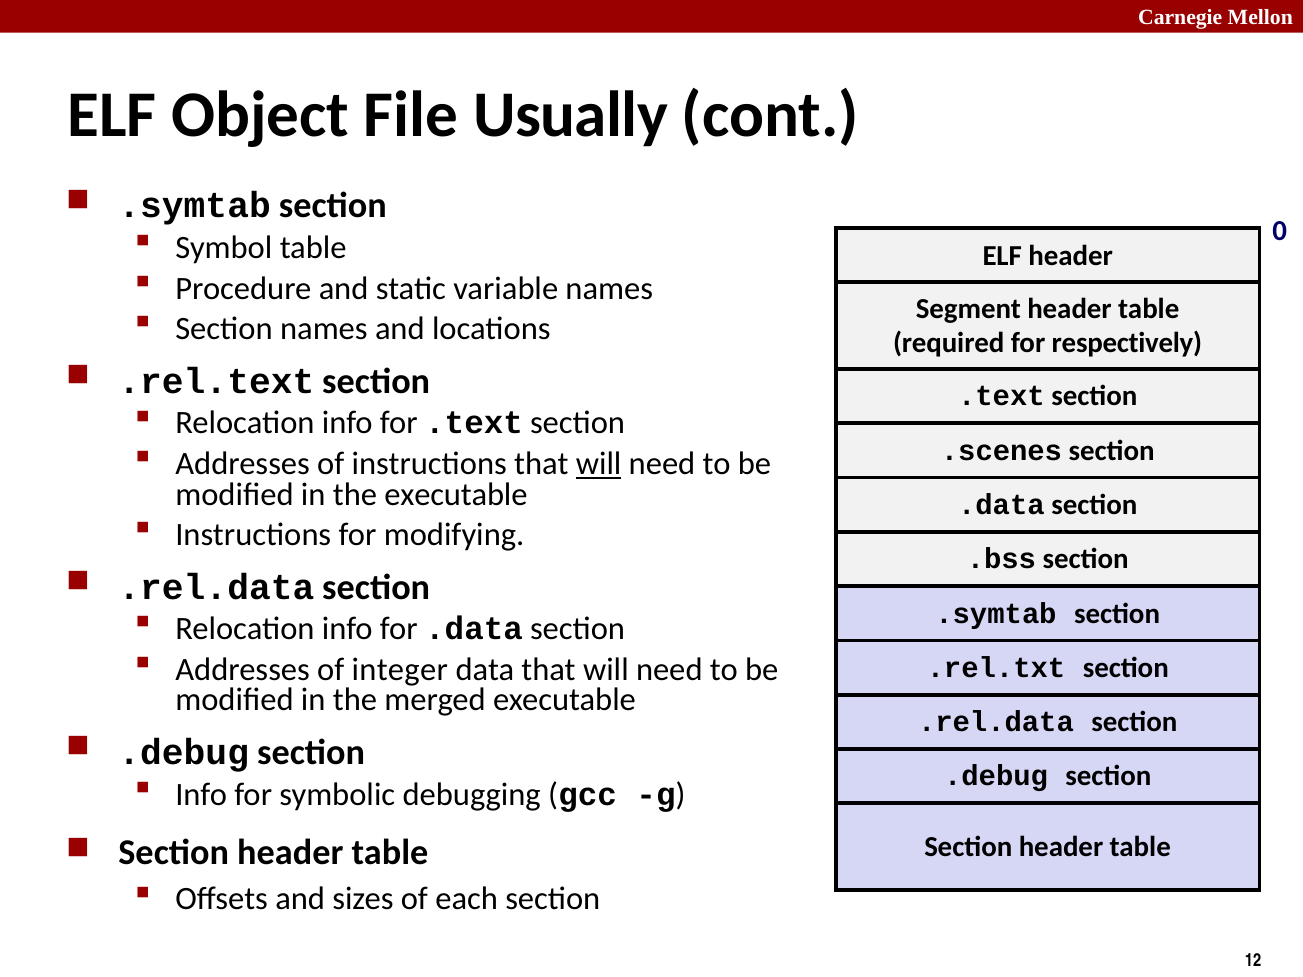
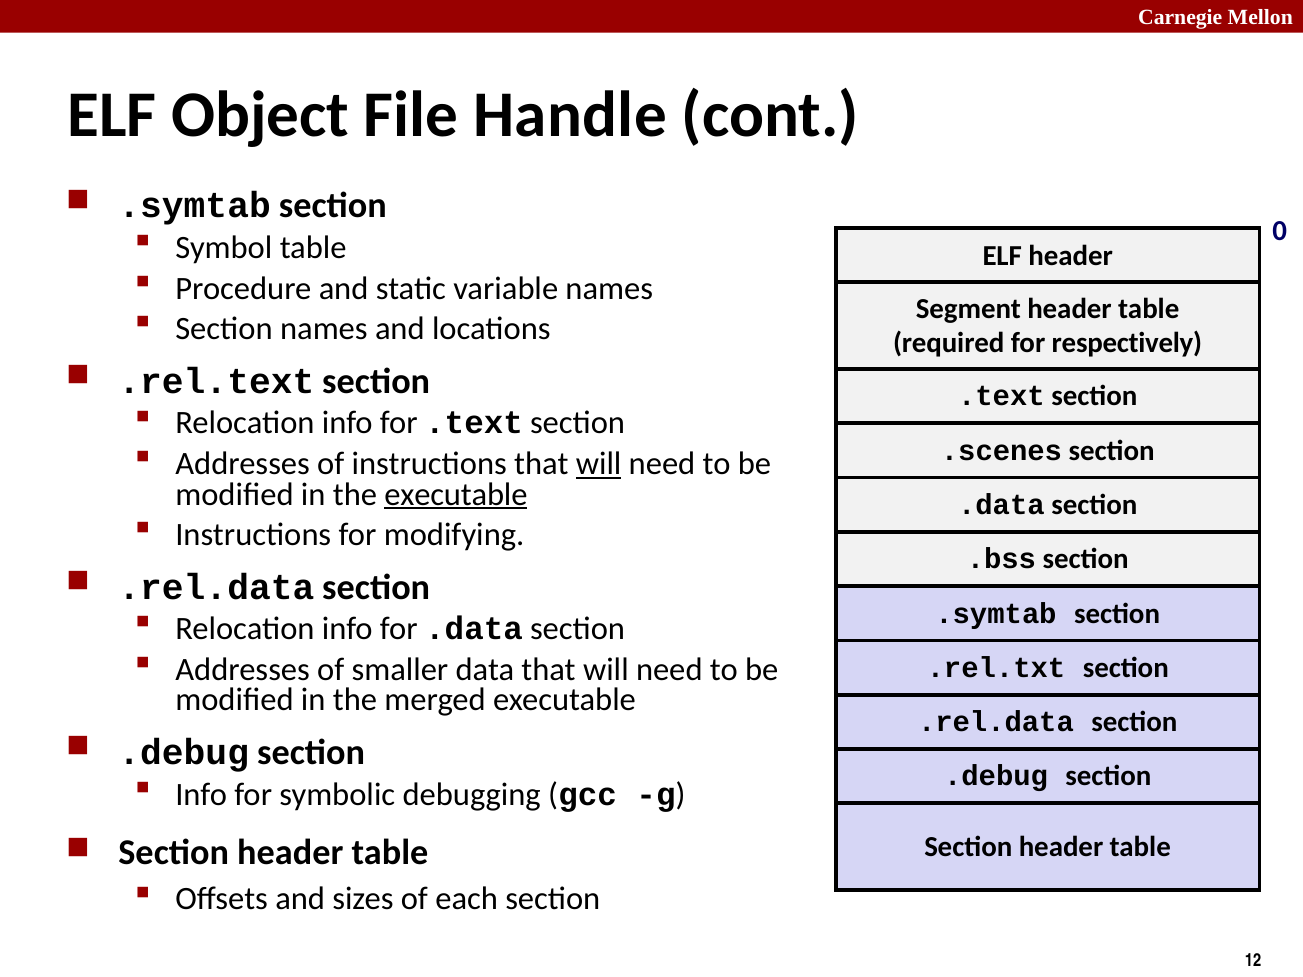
Usually: Usually -> Handle
executable at (456, 494) underline: none -> present
integer: integer -> smaller
